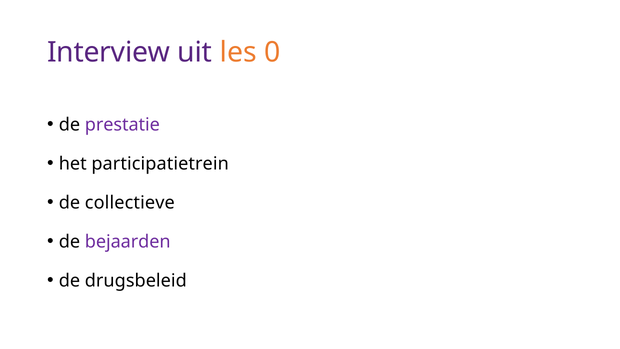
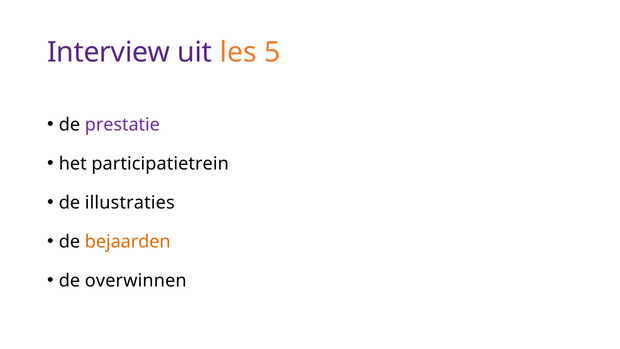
0: 0 -> 5
collectieve: collectieve -> illustraties
bejaarden colour: purple -> orange
drugsbeleid: drugsbeleid -> overwinnen
